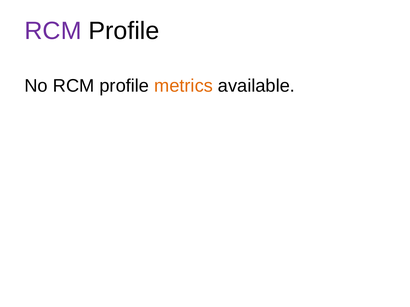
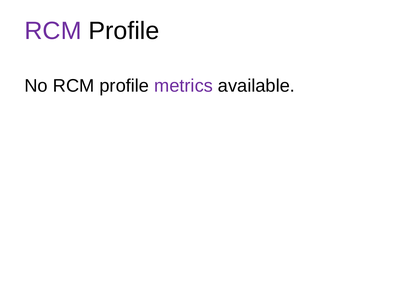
metrics colour: orange -> purple
